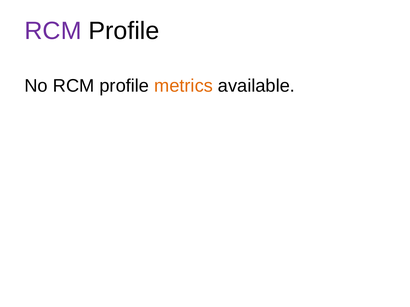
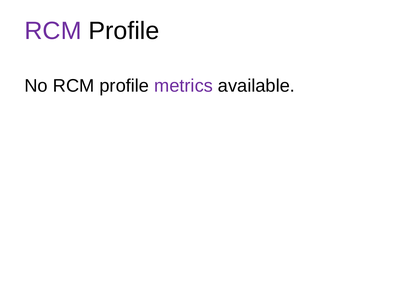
metrics colour: orange -> purple
